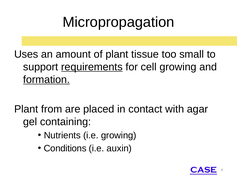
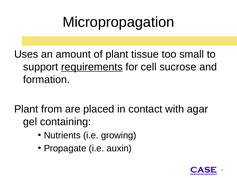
cell growing: growing -> sucrose
formation underline: present -> none
Conditions: Conditions -> Propagate
